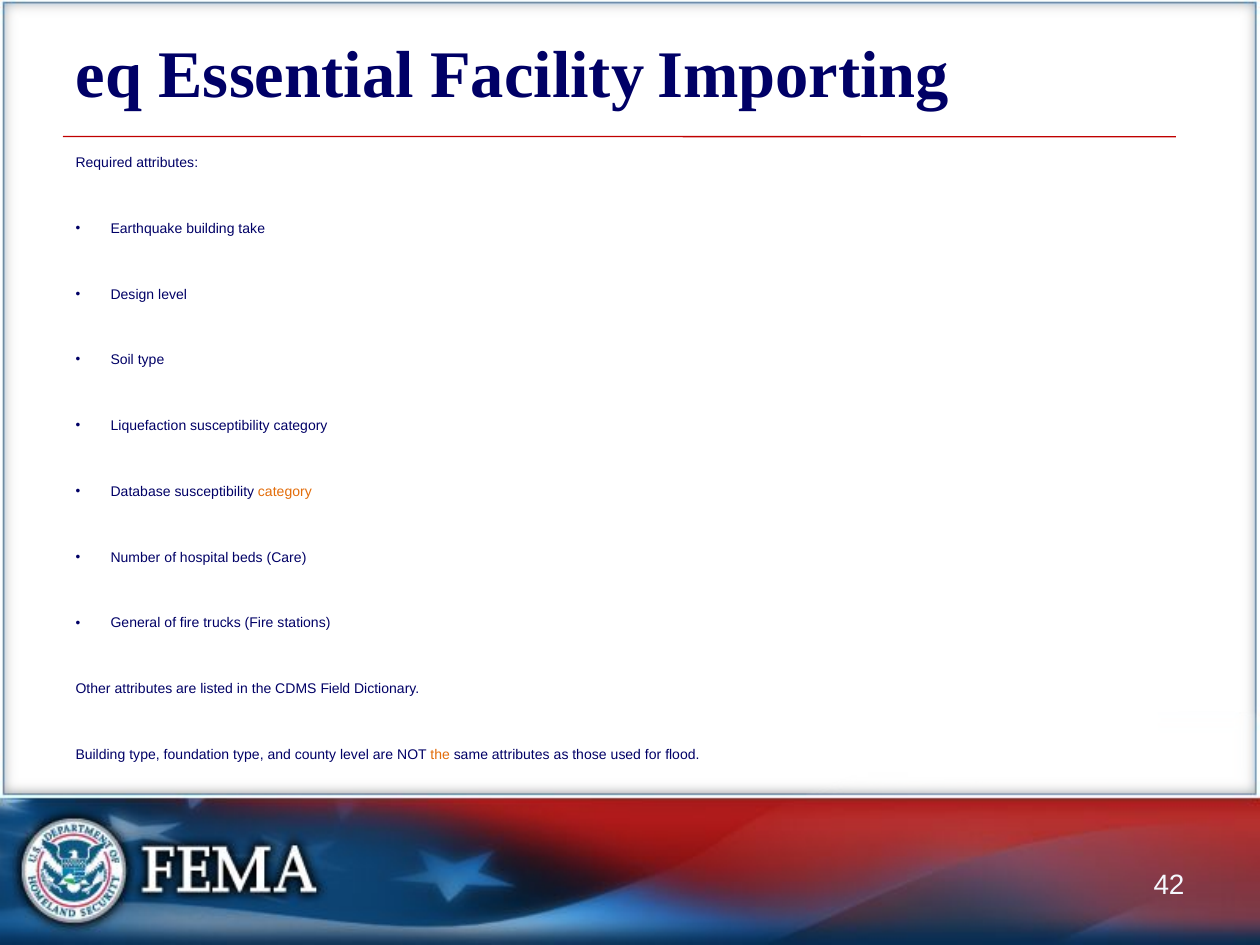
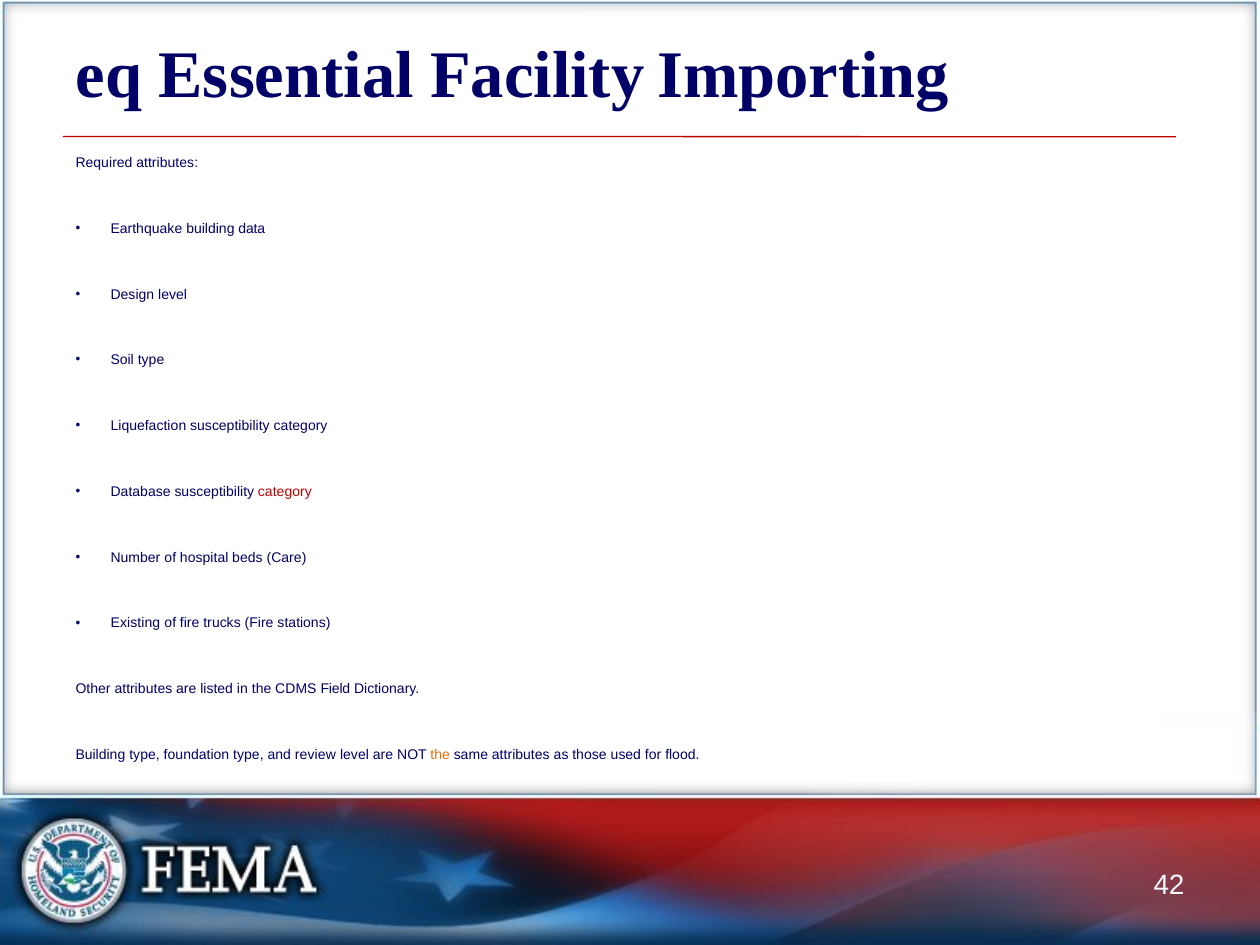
take: take -> data
category at (285, 492) colour: orange -> red
General: General -> Existing
county: county -> review
